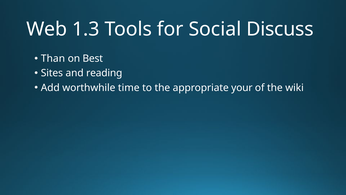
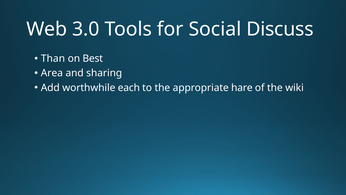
1.3: 1.3 -> 3.0
Sites: Sites -> Area
reading: reading -> sharing
time: time -> each
your: your -> hare
